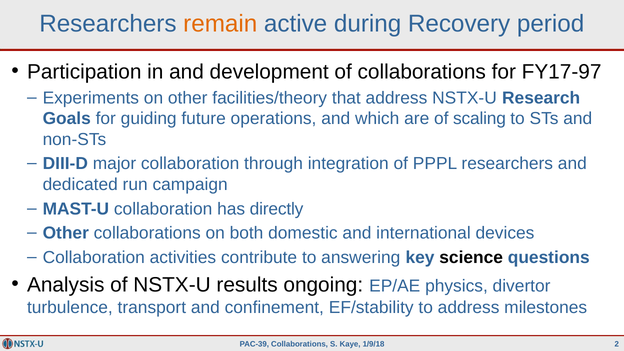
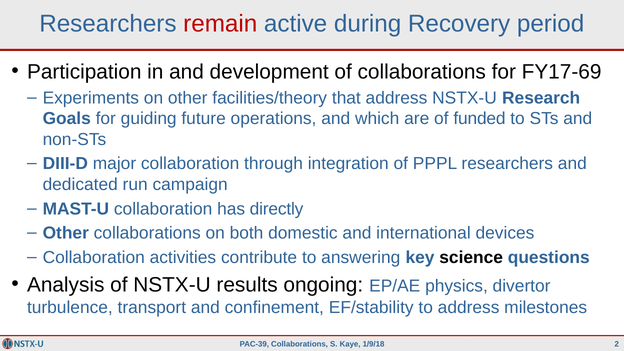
remain colour: orange -> red
FY17-97: FY17-97 -> FY17-69
scaling: scaling -> funded
